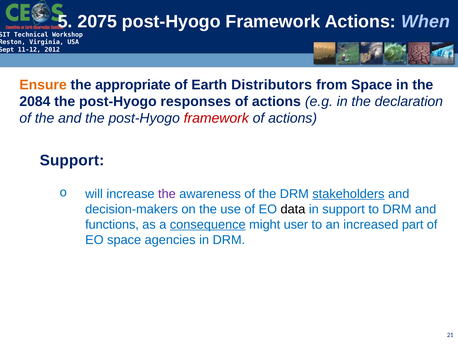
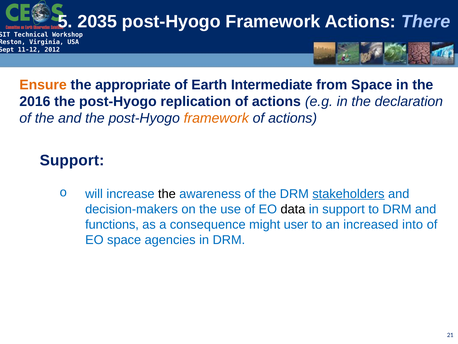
2075: 2075 -> 2035
When: When -> There
Distributors: Distributors -> Intermediate
2084: 2084 -> 2016
responses: responses -> replication
framework at (216, 118) colour: red -> orange
the at (167, 194) colour: purple -> black
consequence underline: present -> none
part: part -> into
